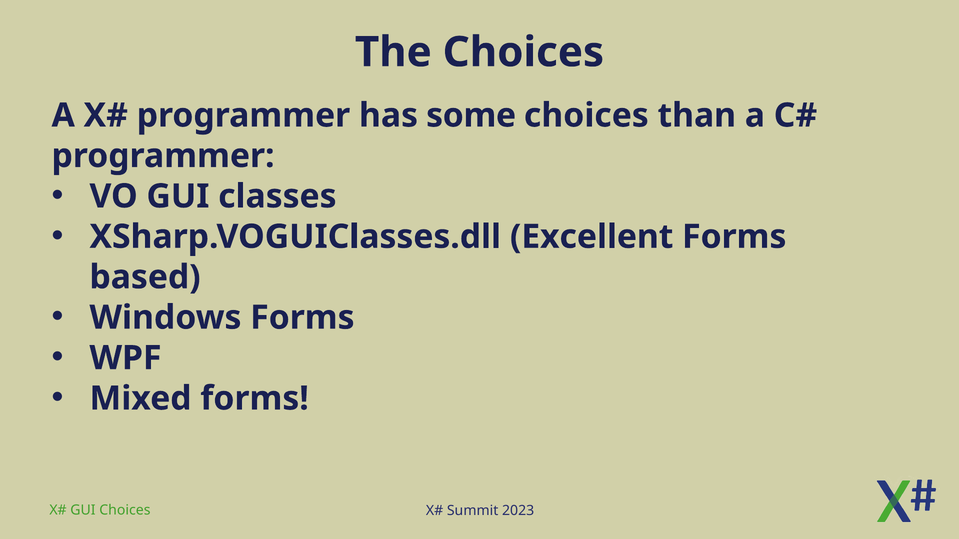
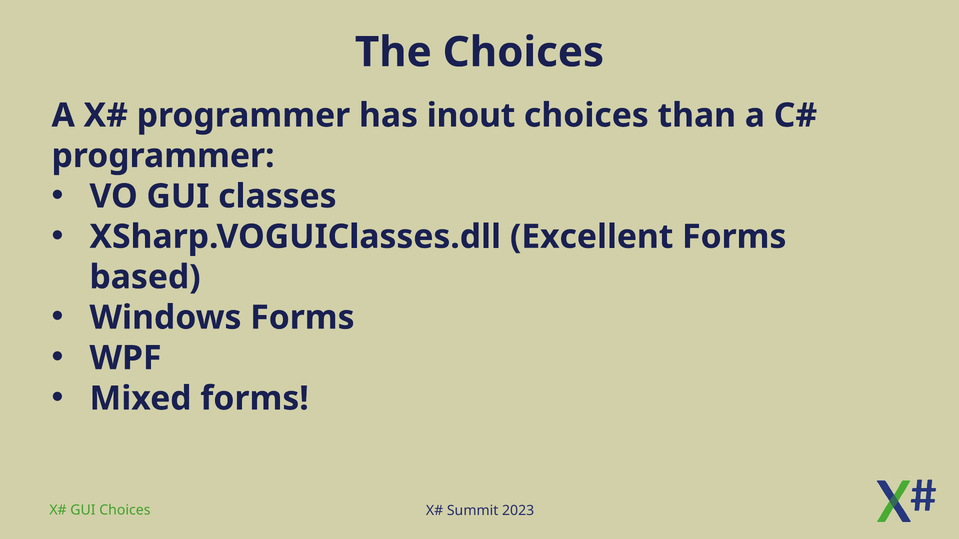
some: some -> inout
